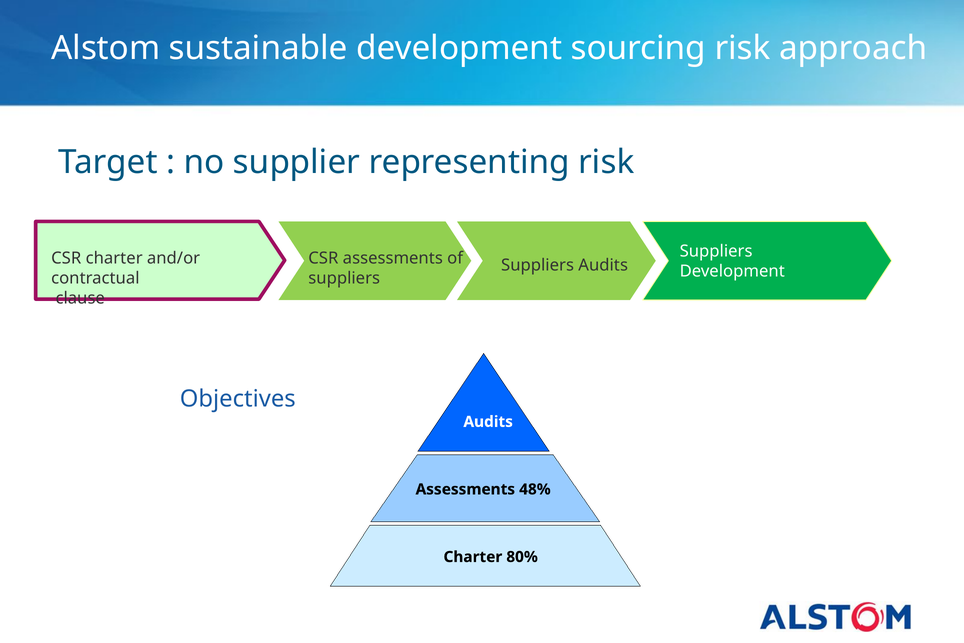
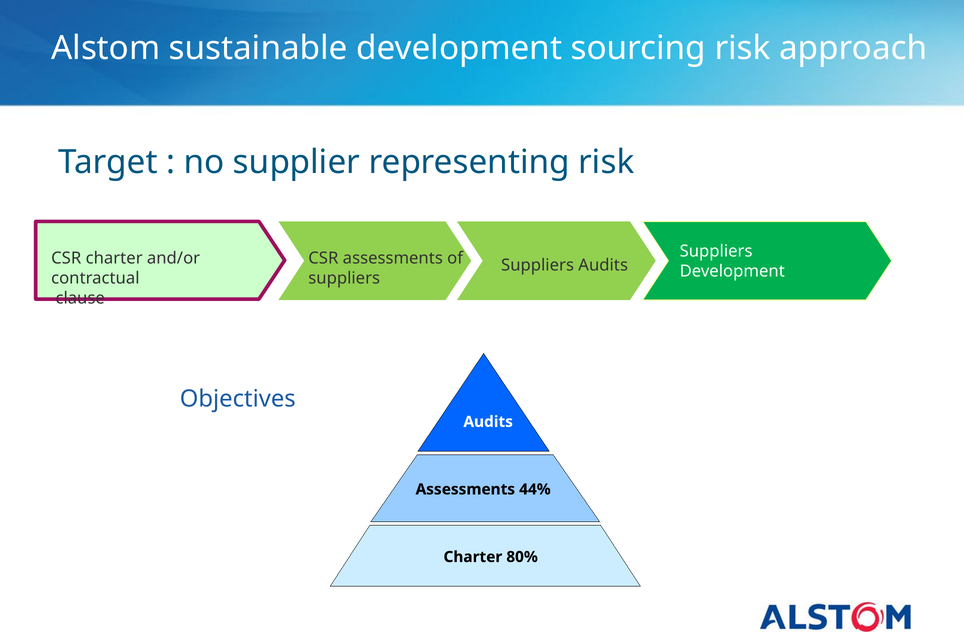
48%: 48% -> 44%
